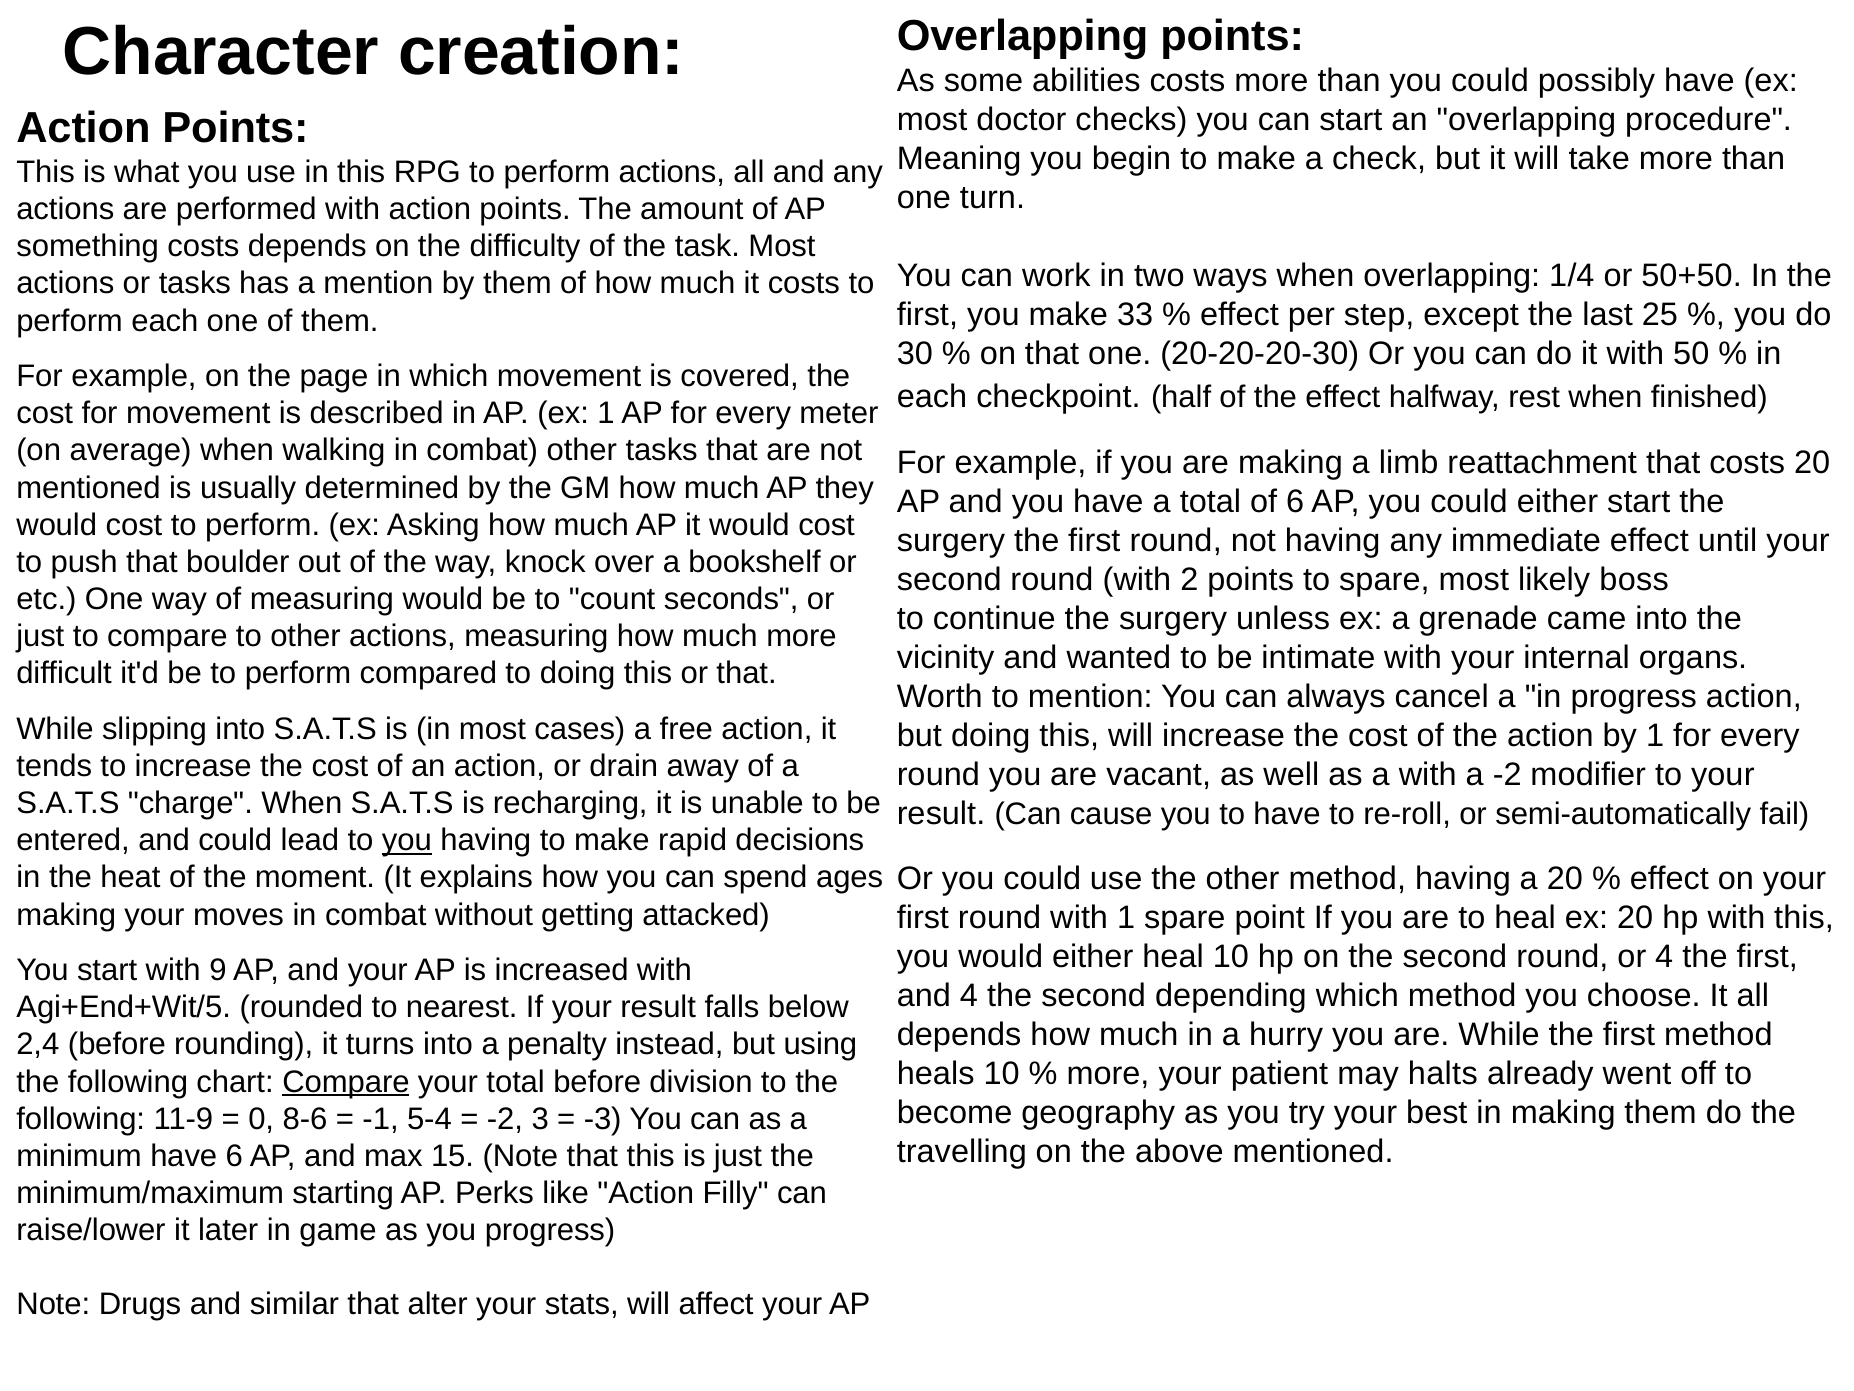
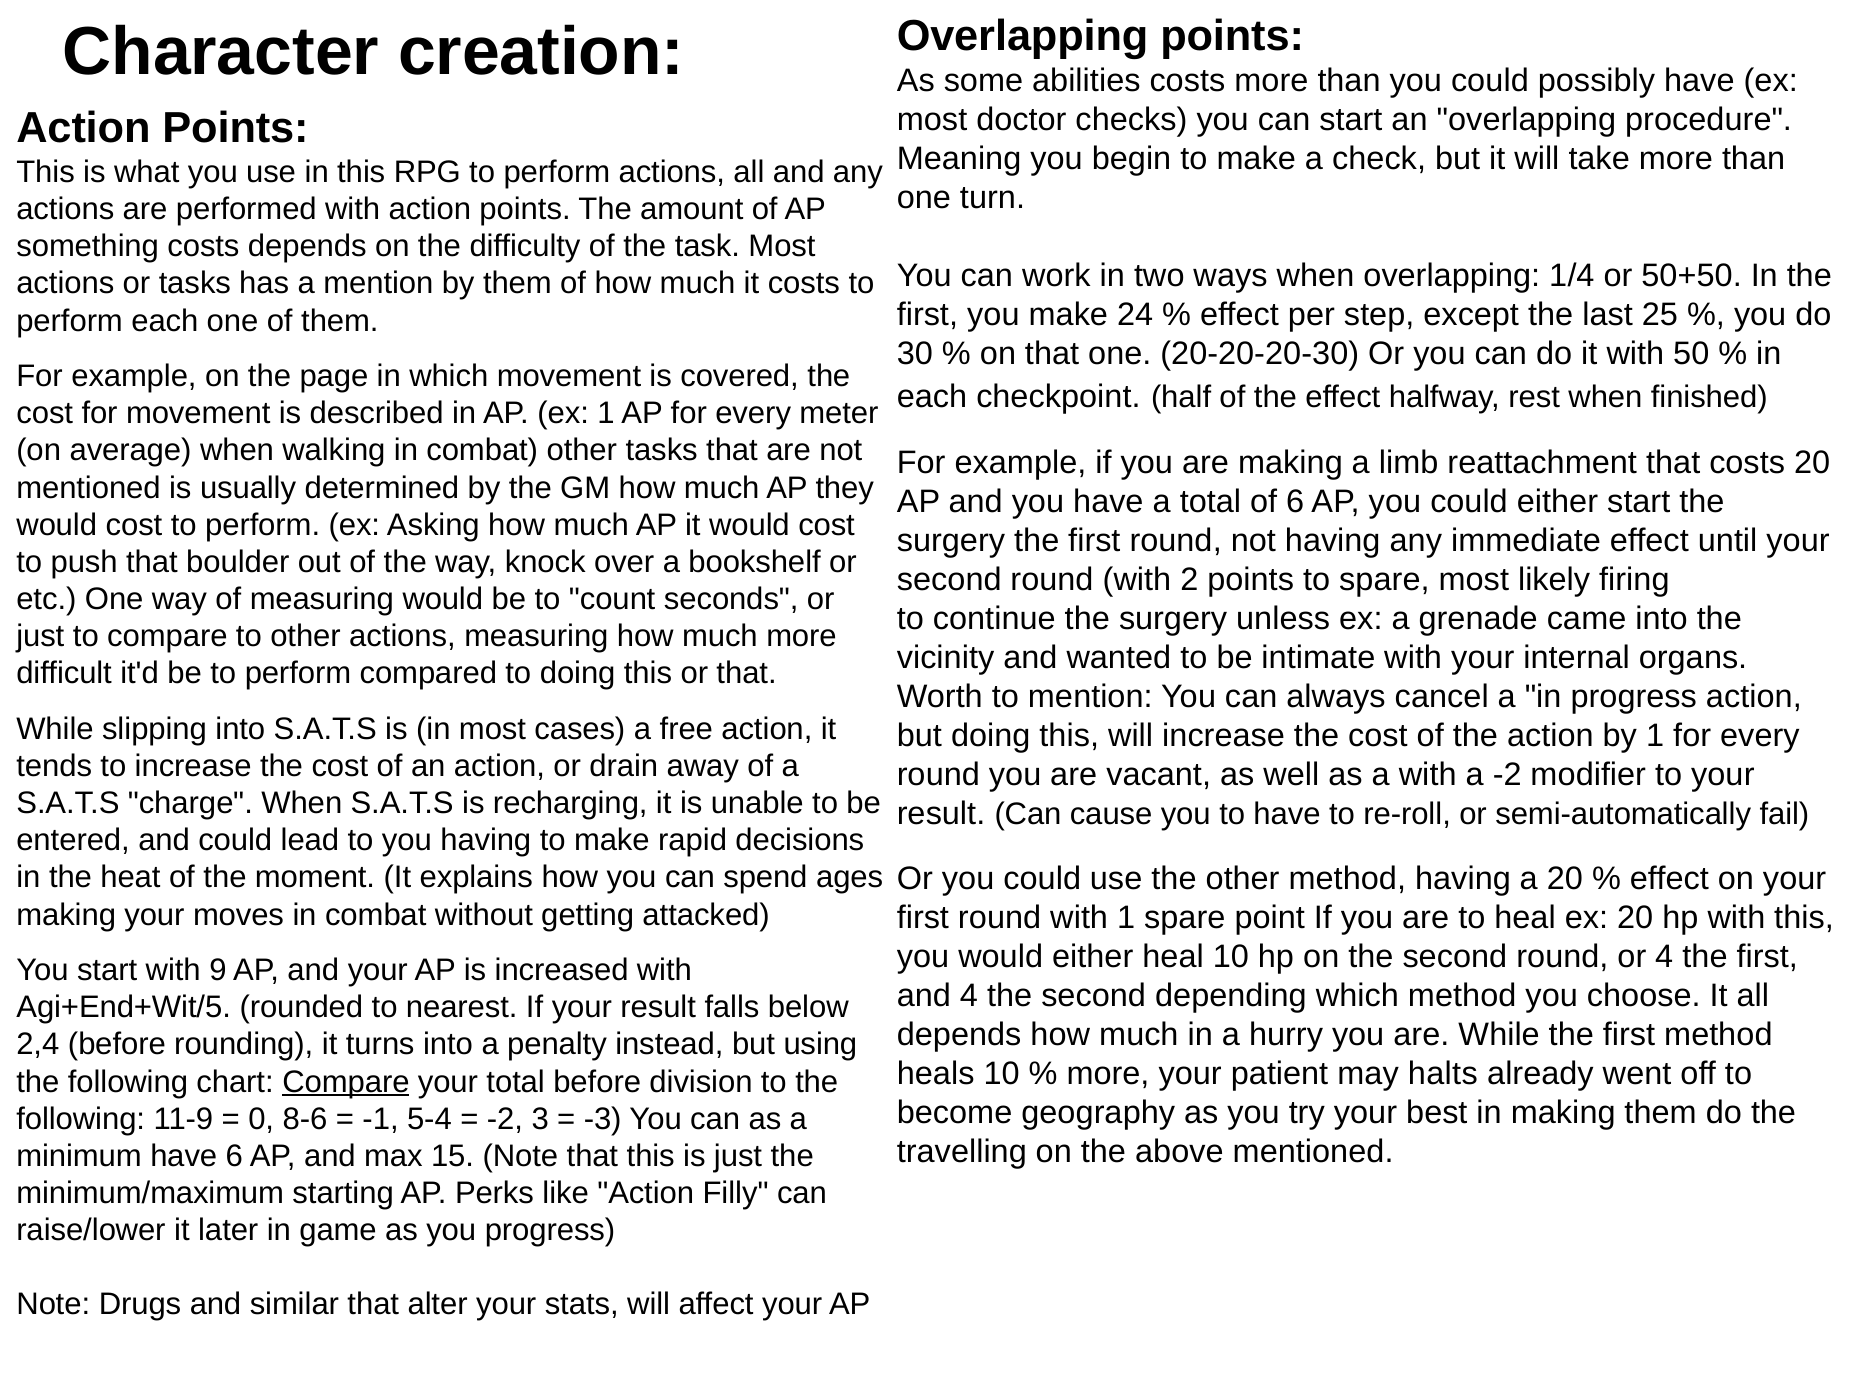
33: 33 -> 24
boss: boss -> firing
you at (407, 840) underline: present -> none
